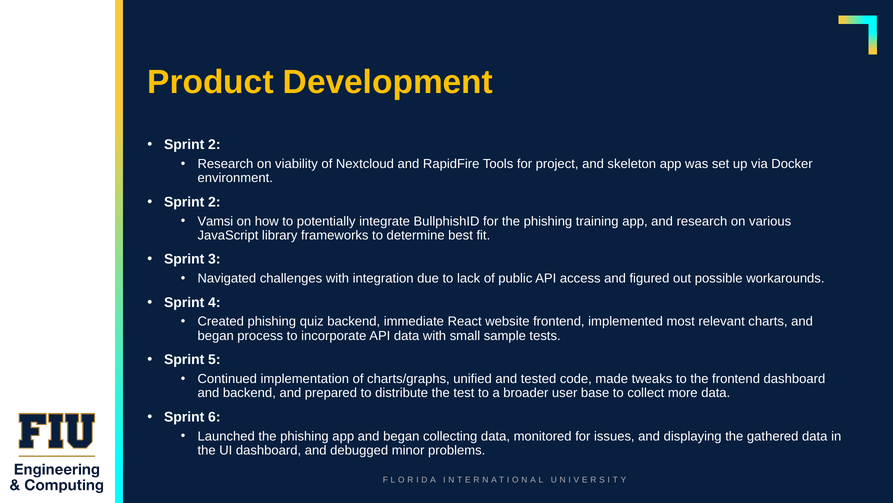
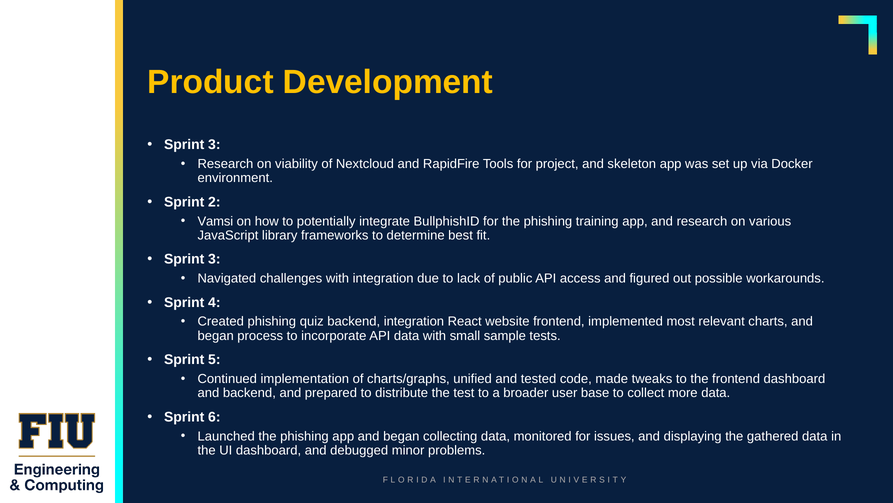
2 at (214, 145): 2 -> 3
backend immediate: immediate -> integration
